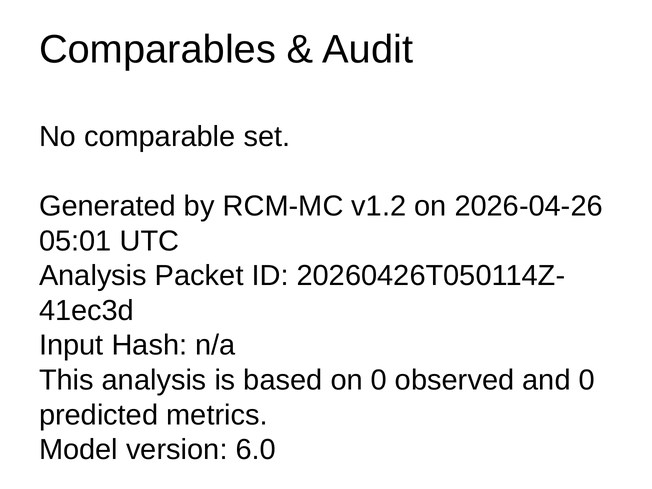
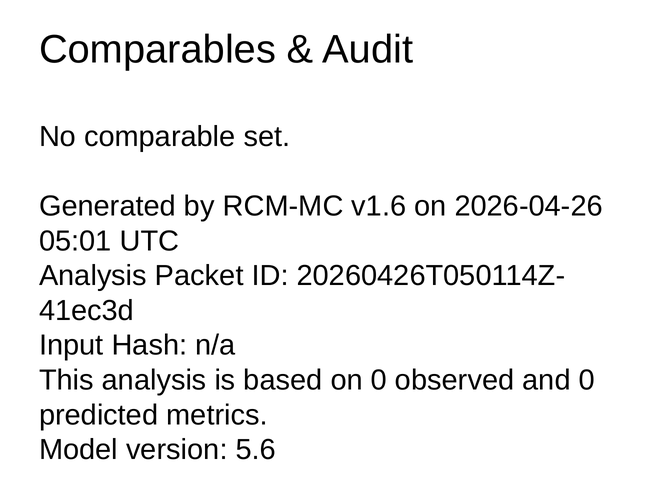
v1.2: v1.2 -> v1.6
6.0: 6.0 -> 5.6
